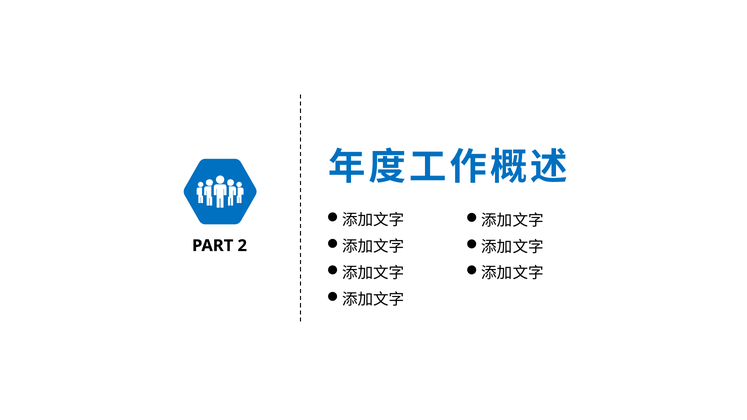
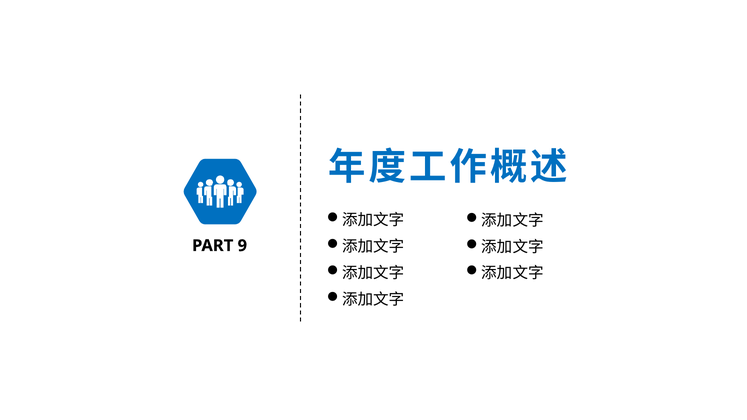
2: 2 -> 9
